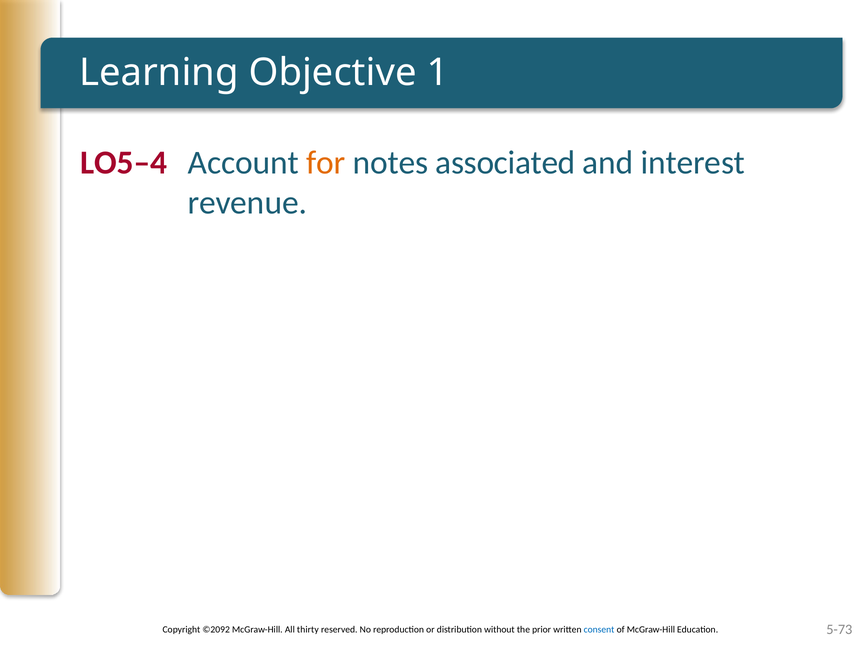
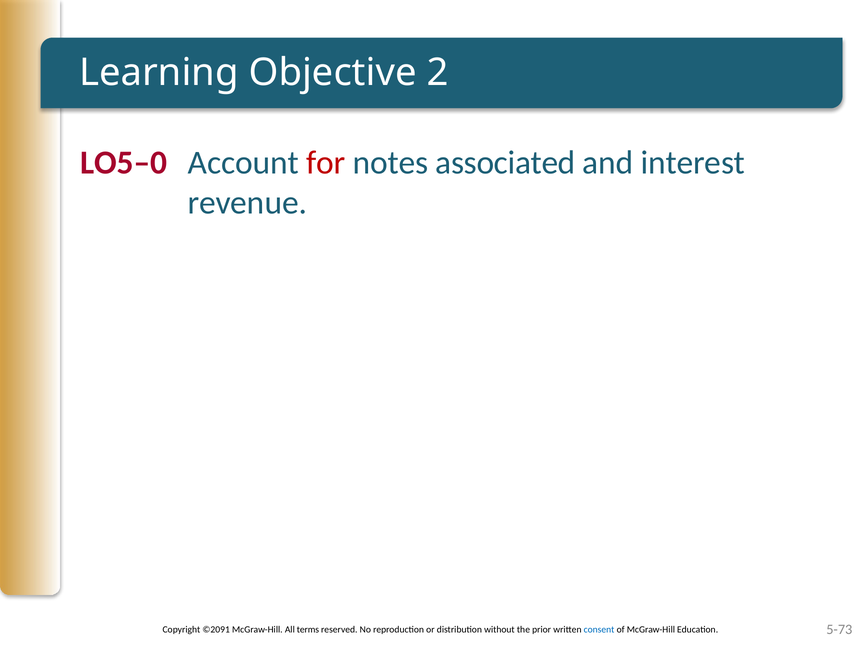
1: 1 -> 2
LO5–4: LO5–4 -> LO5–0
for colour: orange -> red
©2092: ©2092 -> ©2091
thirty: thirty -> terms
